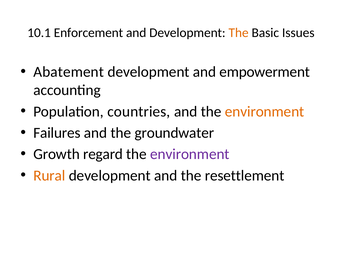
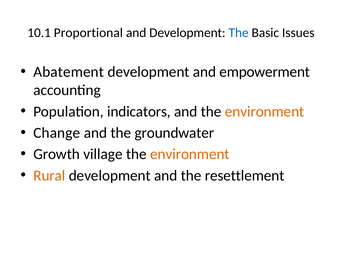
Enforcement: Enforcement -> Proportional
The at (239, 33) colour: orange -> blue
countries: countries -> indicators
Failures: Failures -> Change
regard: regard -> village
environment at (190, 154) colour: purple -> orange
